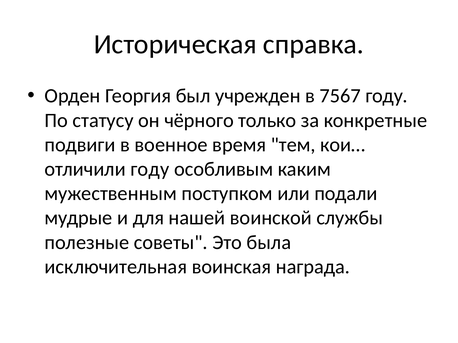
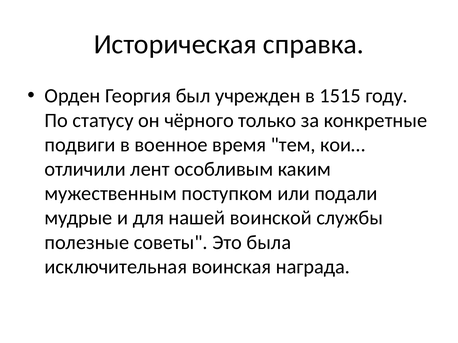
7567: 7567 -> 1515
отличили году: году -> лент
